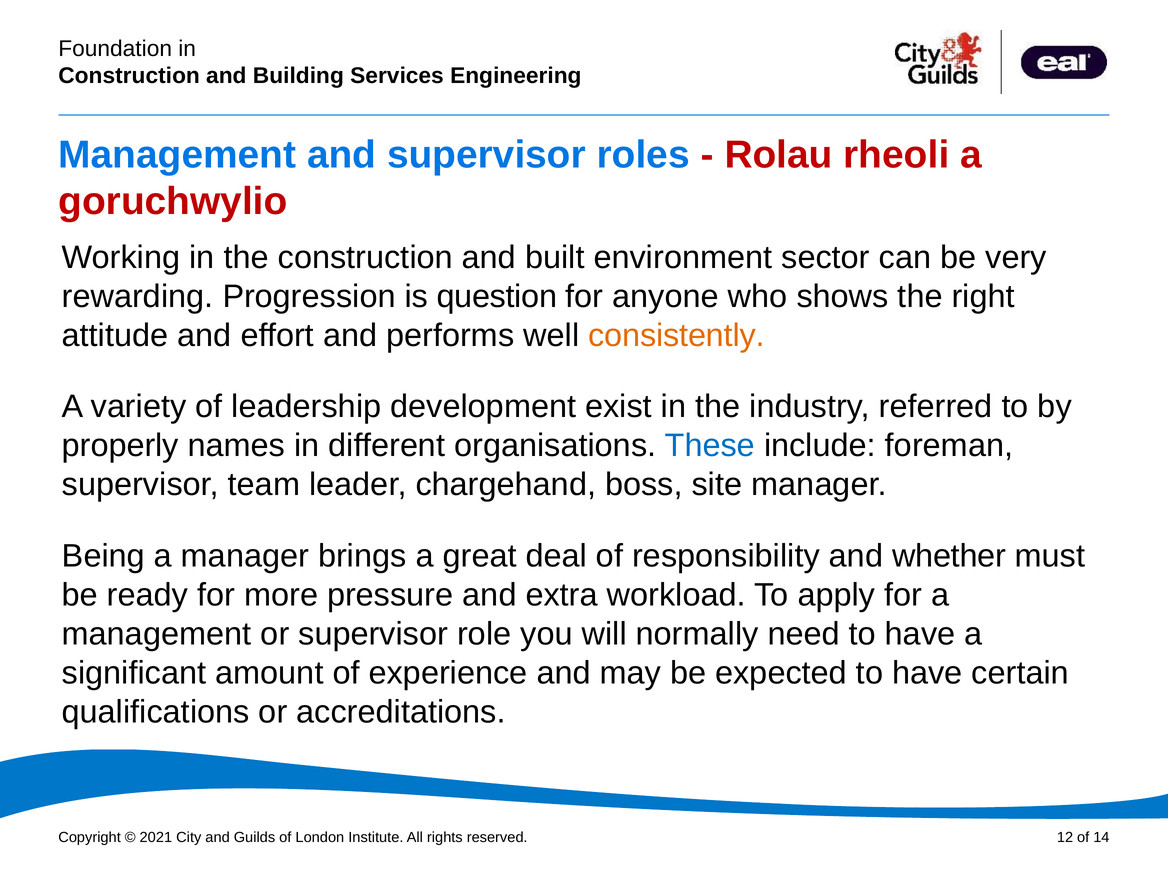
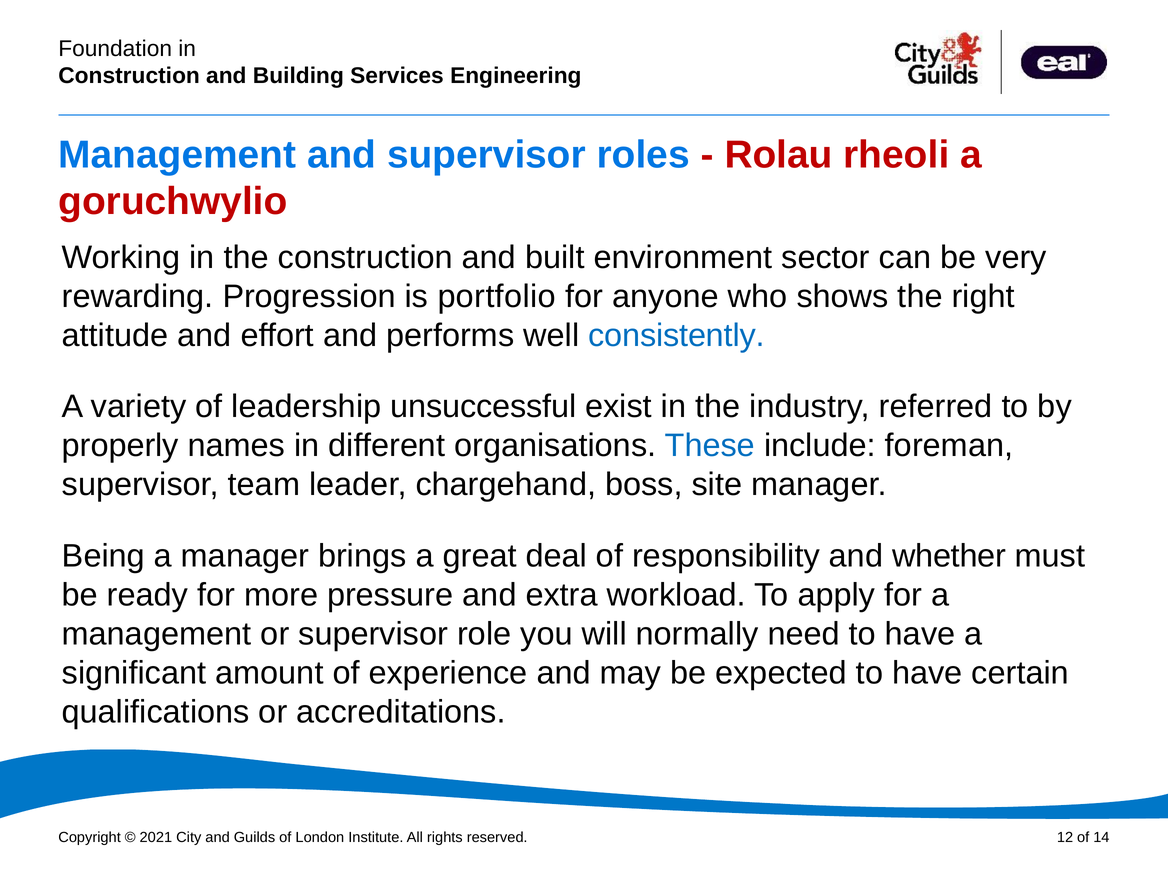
question: question -> portfolio
consistently colour: orange -> blue
development: development -> unsuccessful
